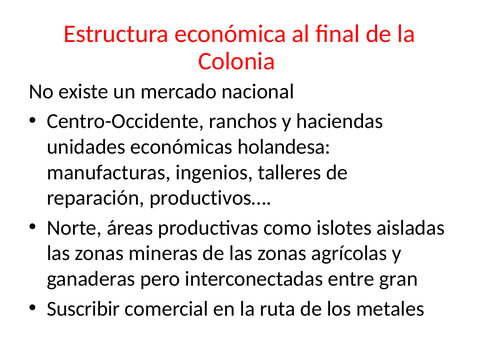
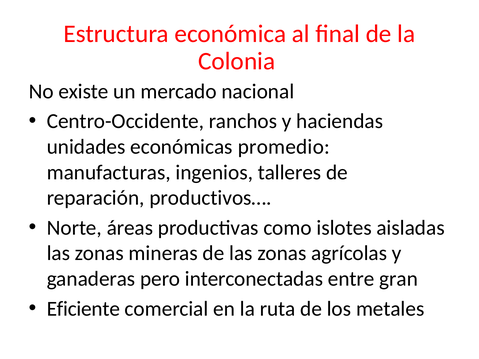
holandesa: holandesa -> promedio
Suscribir: Suscribir -> Eficiente
